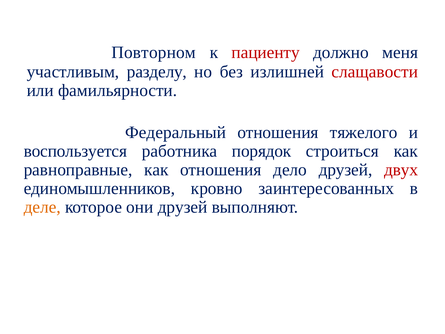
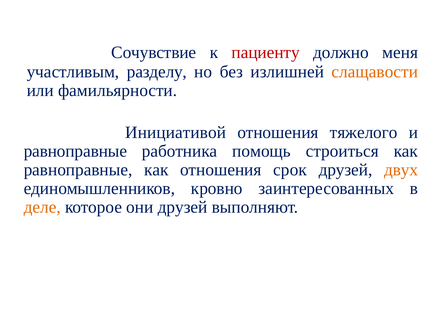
Повторном: Повторном -> Сочувствие
слащавости colour: red -> orange
Федеральный: Федеральный -> Инициативой
воспользуется at (75, 151): воспользуется -> равноправные
порядок: порядок -> помощь
дело: дело -> срок
двух colour: red -> orange
